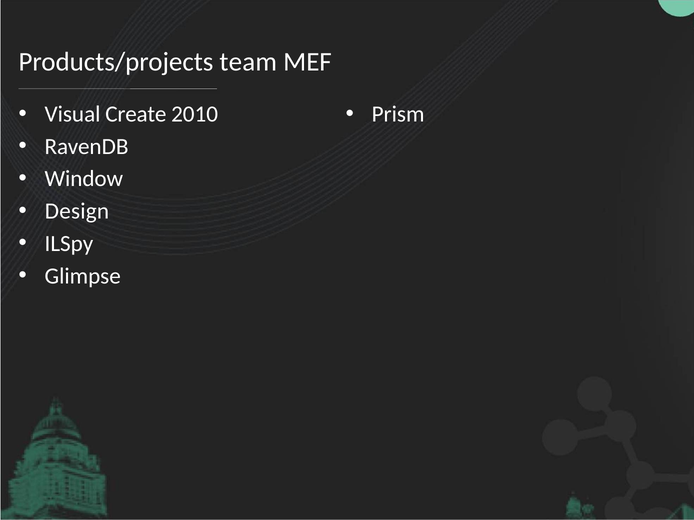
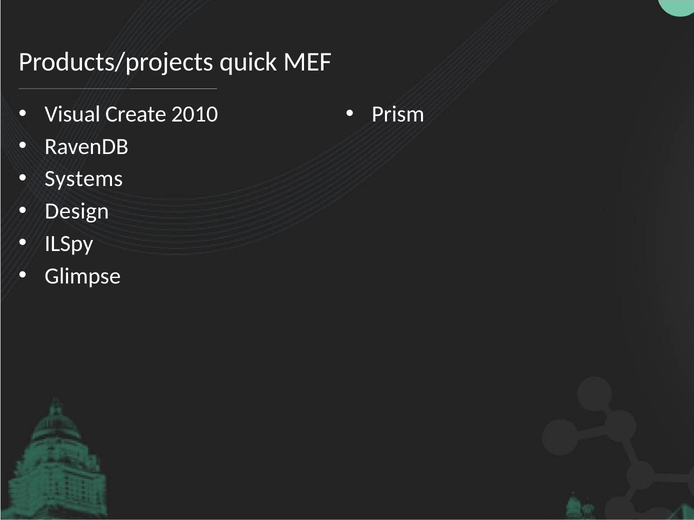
team: team -> quick
Window: Window -> Systems
